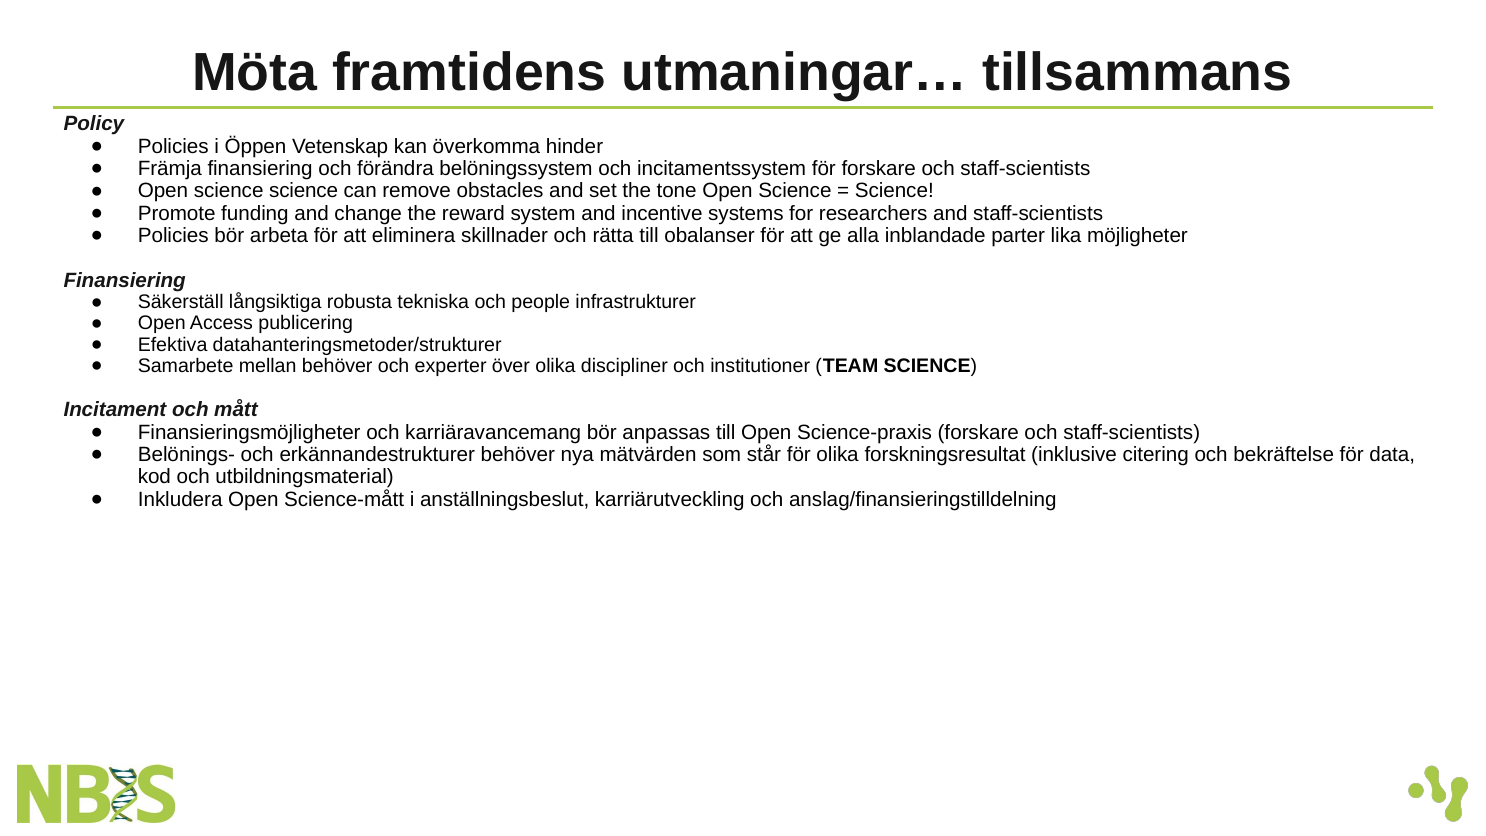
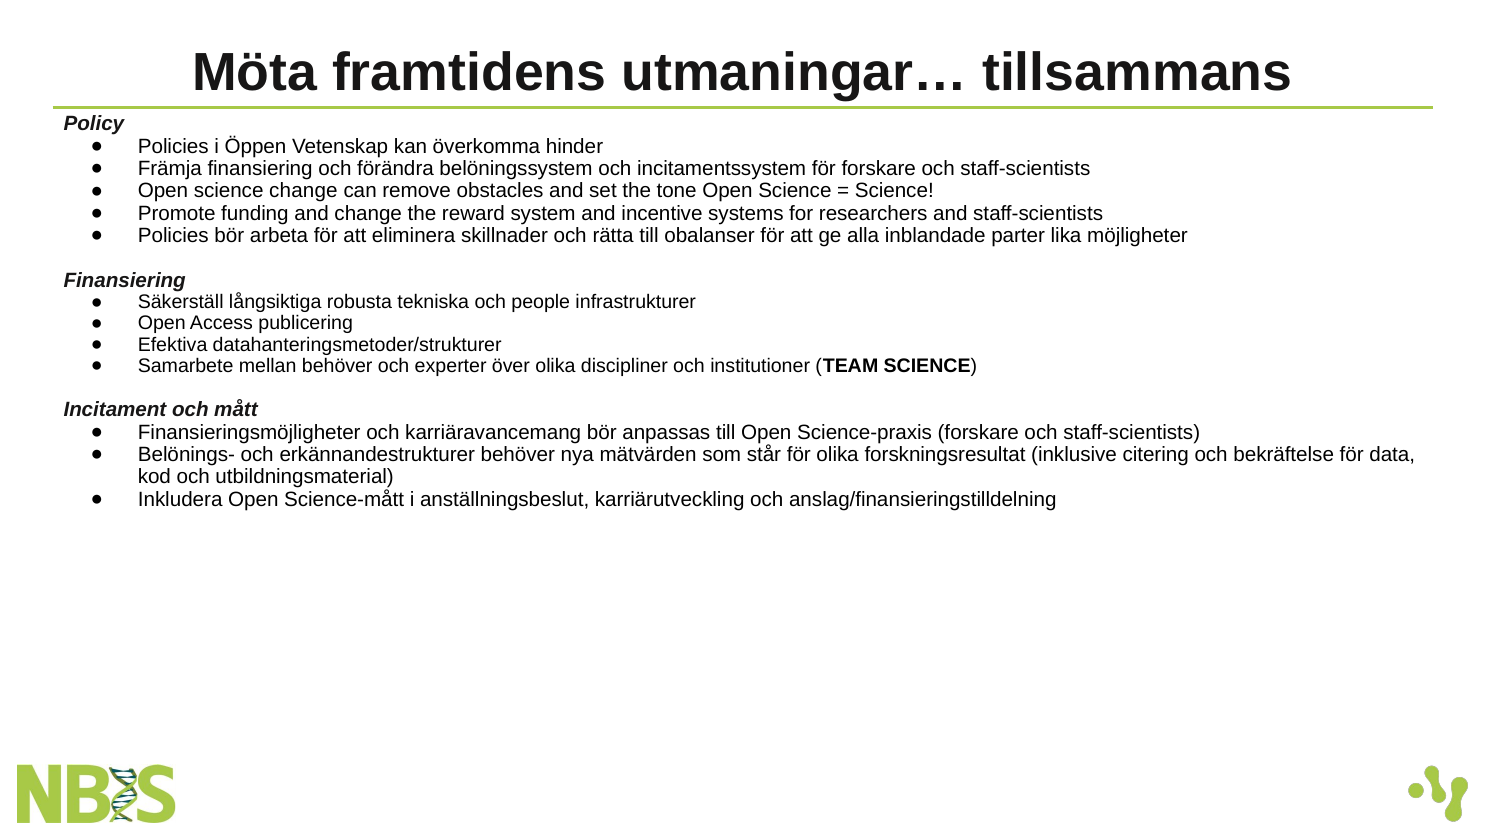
science science: science -> change
